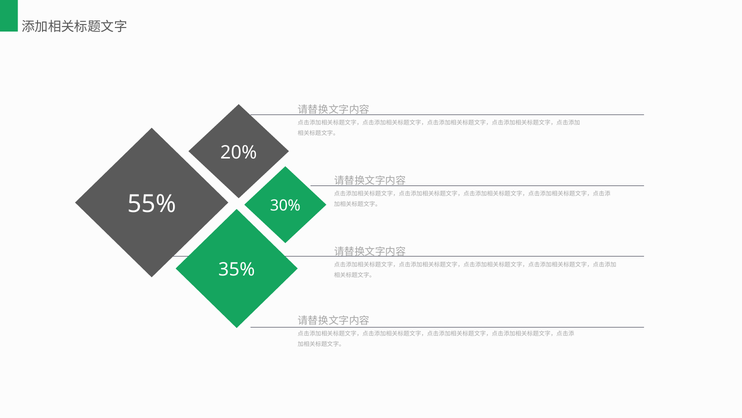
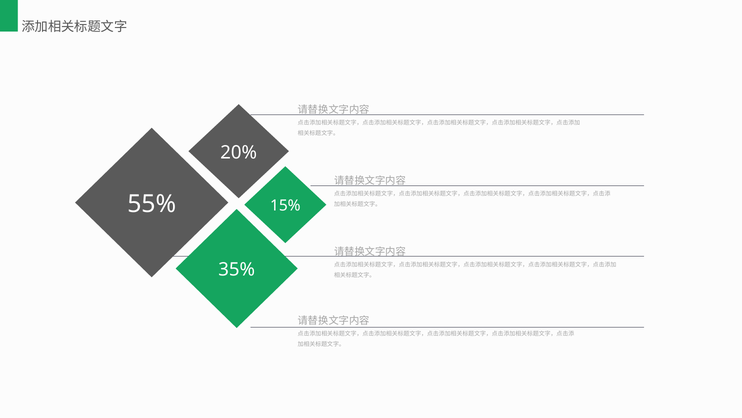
30%: 30% -> 15%
